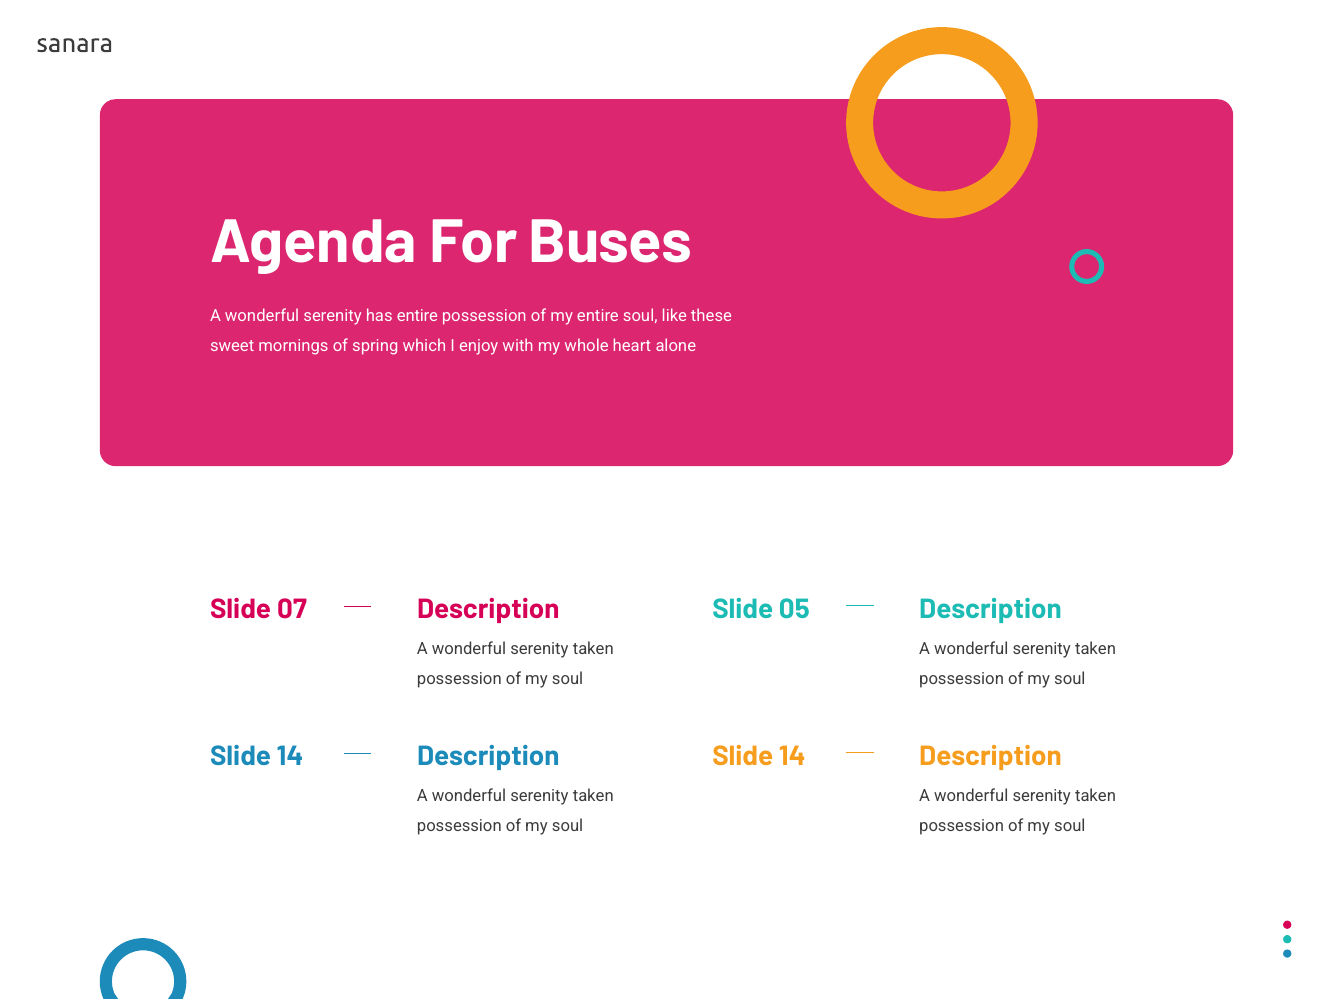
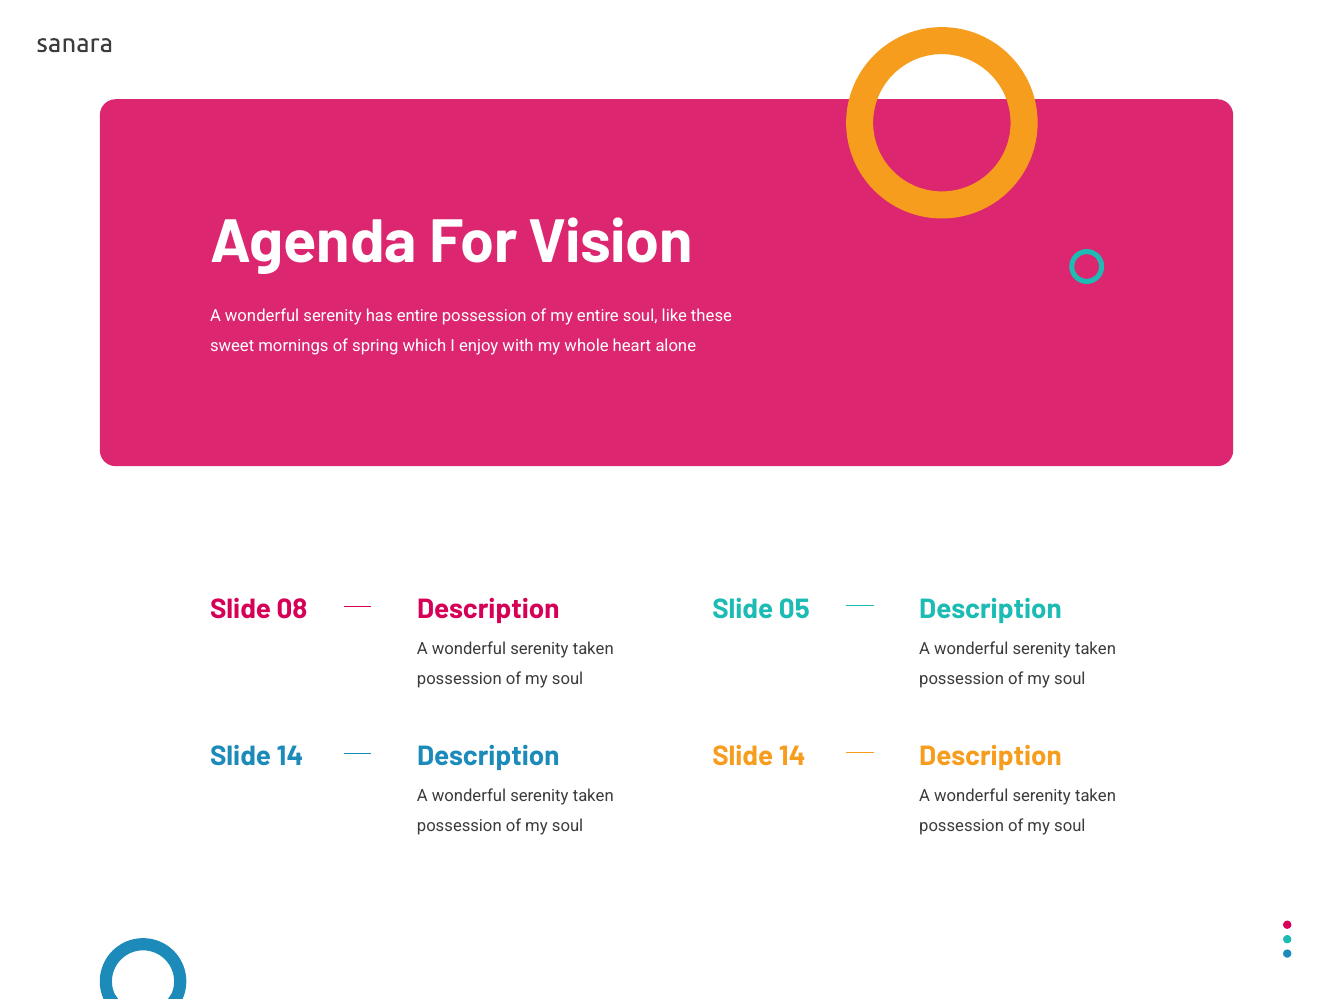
Buses: Buses -> Vision
07: 07 -> 08
